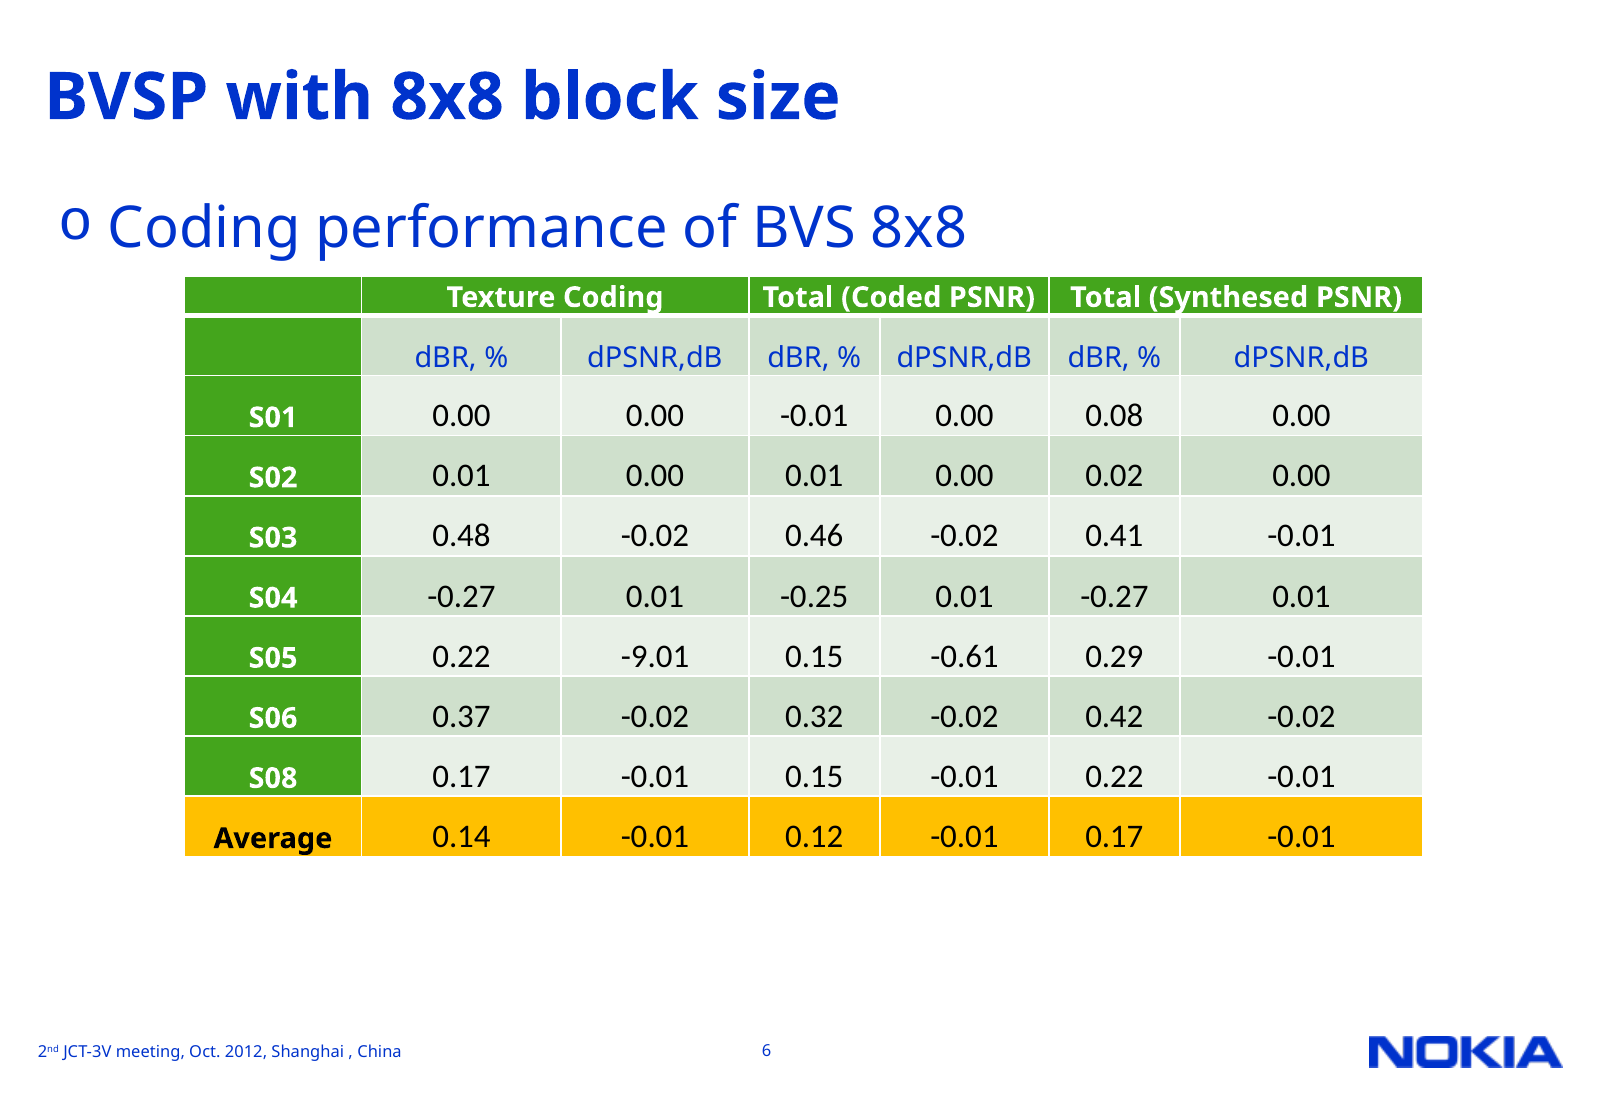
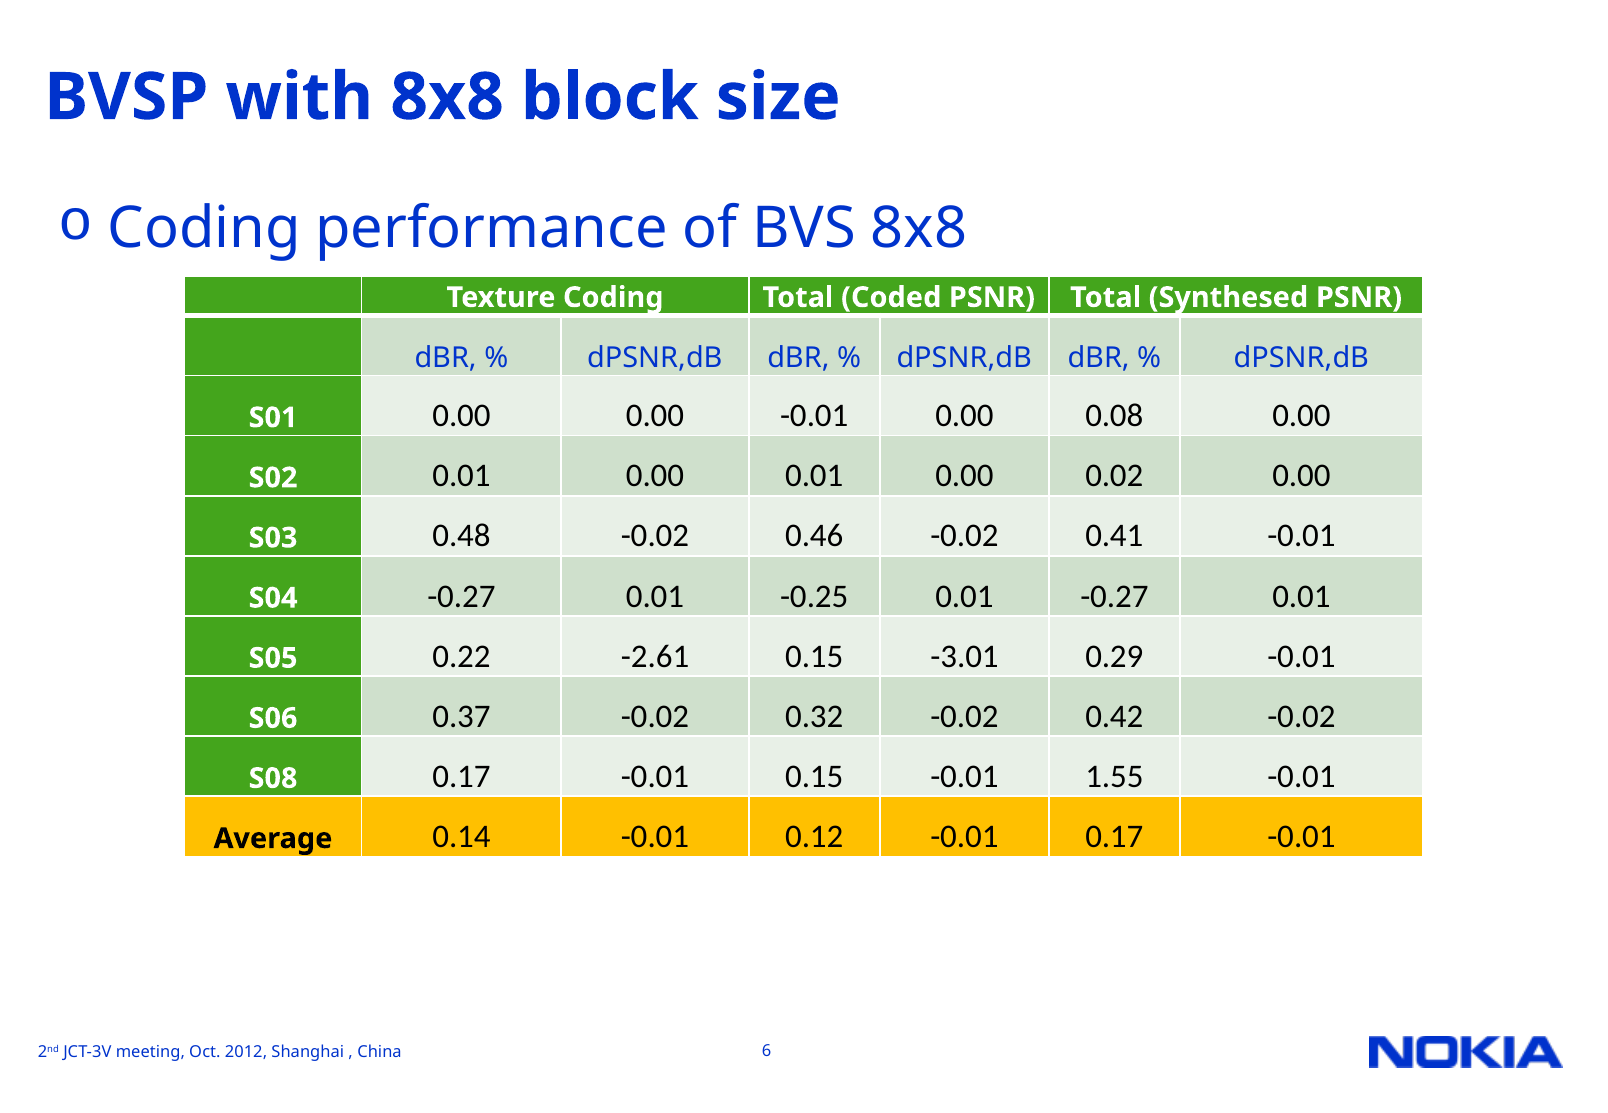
-9.01: -9.01 -> -2.61
-0.61: -0.61 -> -3.01
-0.01 0.22: 0.22 -> 1.55
